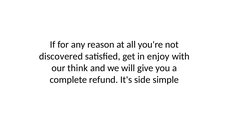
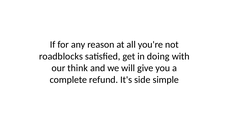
discovered: discovered -> roadblocks
enjoy: enjoy -> doing
